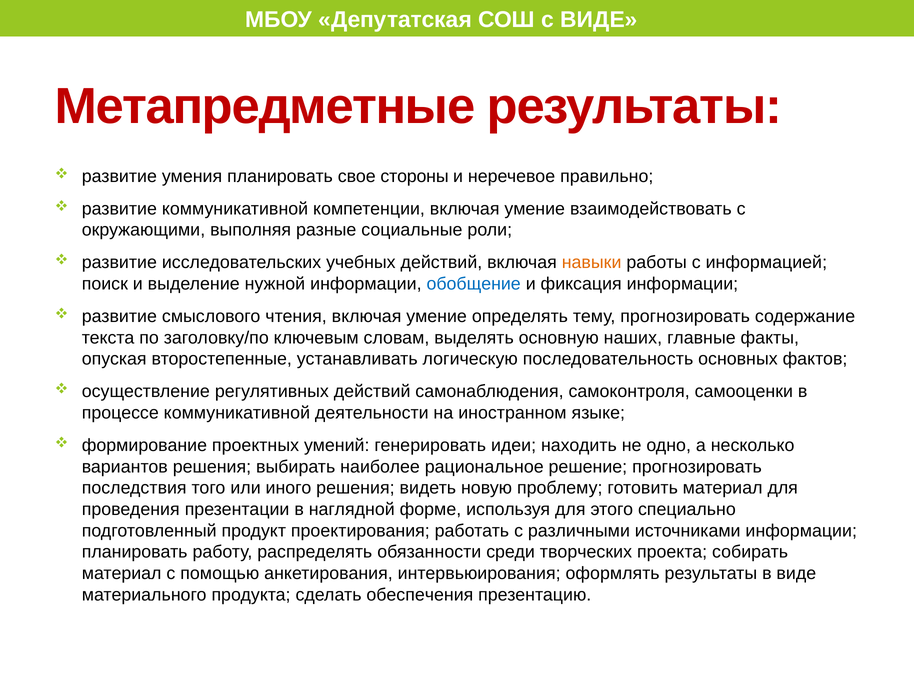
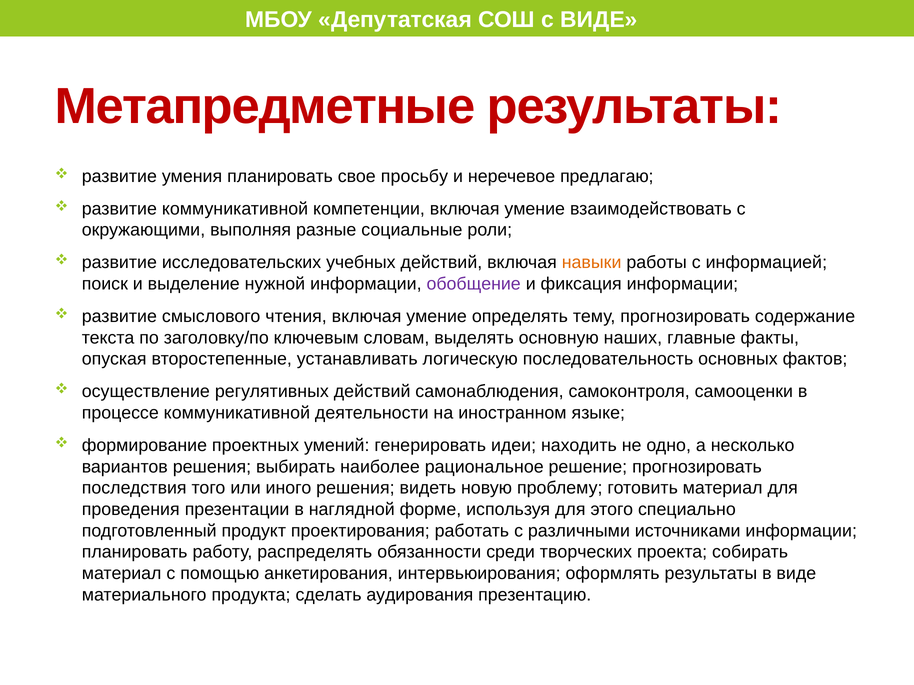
стороны: стороны -> просьбу
правильно: правильно -> предлагаю
обобщение colour: blue -> purple
обеспечения: обеспечения -> аудирования
